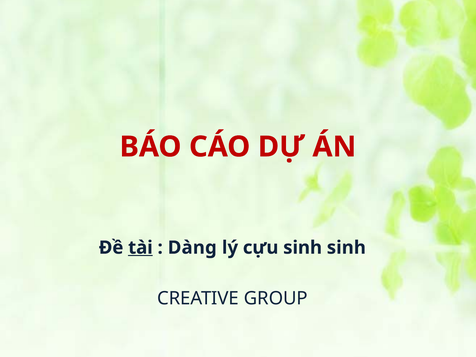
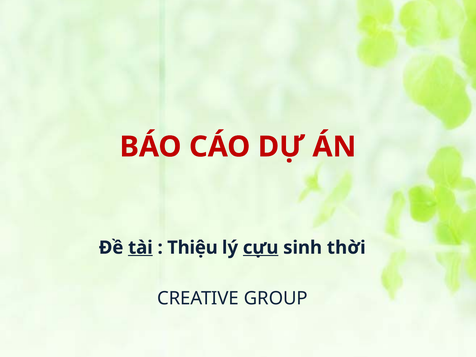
Dàng: Dàng -> Thiệu
cựu underline: none -> present
sinh sinh: sinh -> thời
